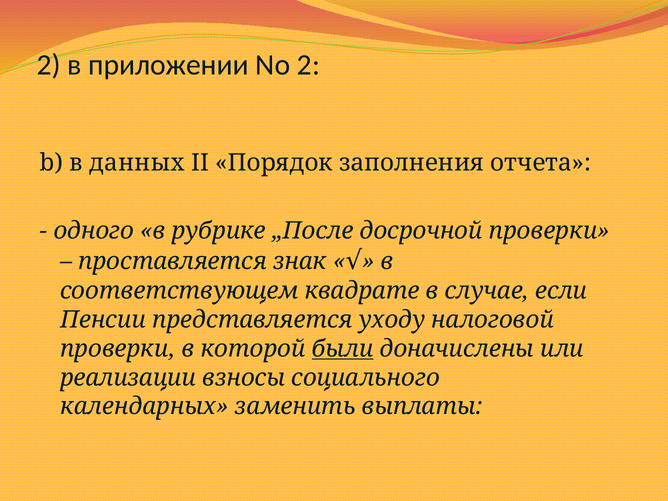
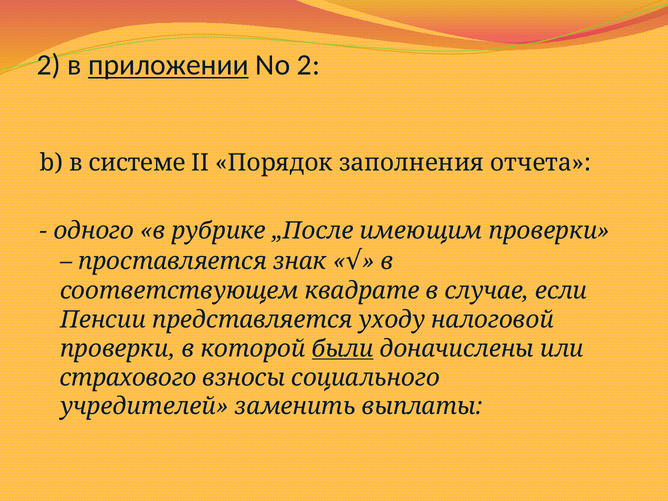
приложении underline: none -> present
данных: данных -> системе
досрочной: досрочной -> имеющим
реализации: реализации -> страхового
календарных: календарных -> учредителей
